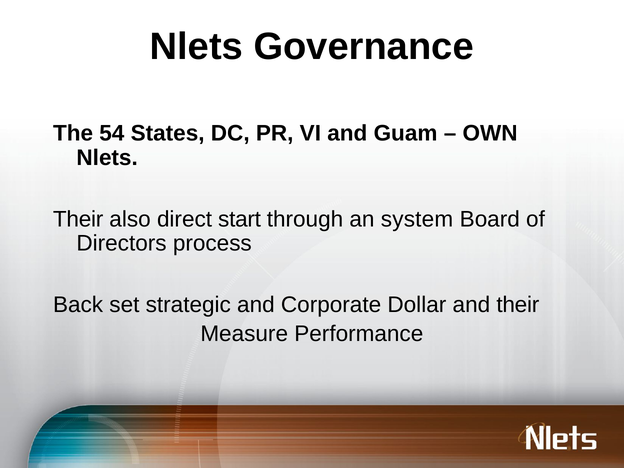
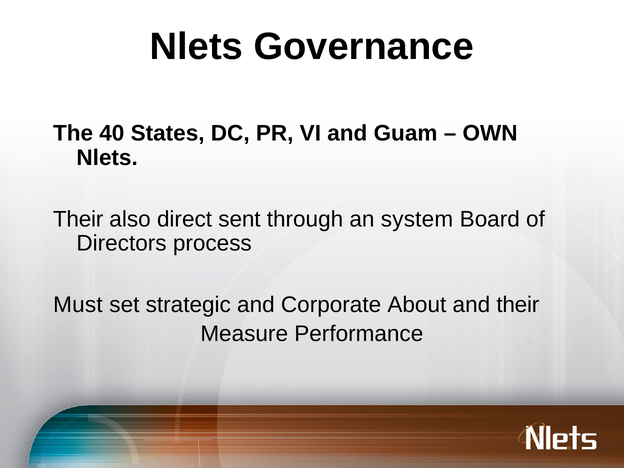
54: 54 -> 40
start: start -> sent
Back: Back -> Must
Dollar: Dollar -> About
